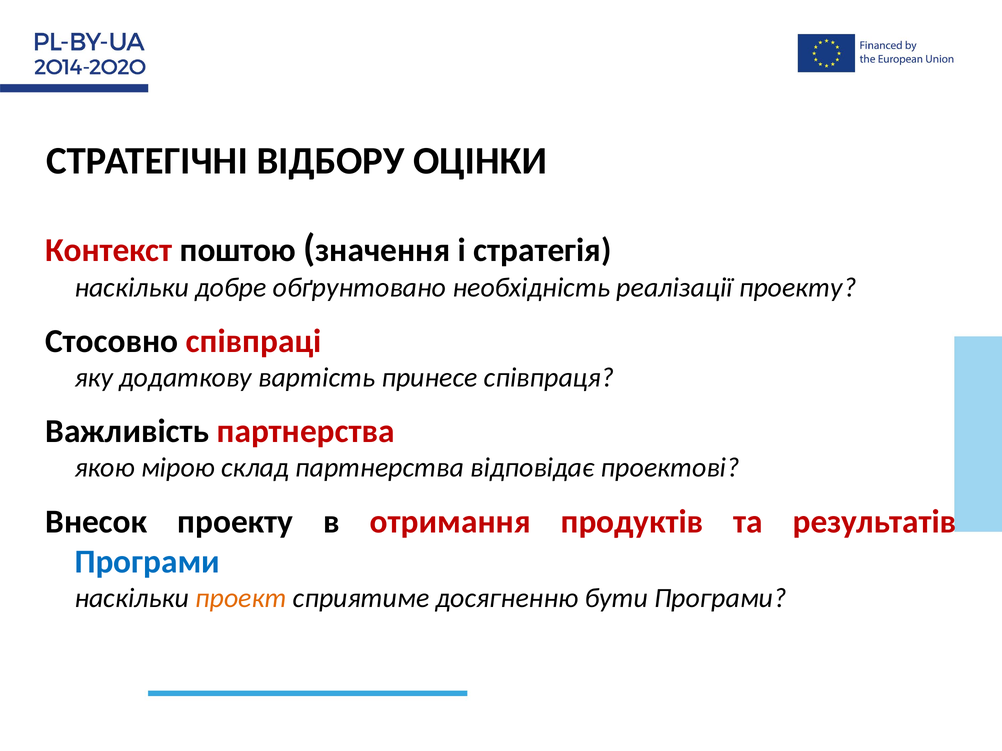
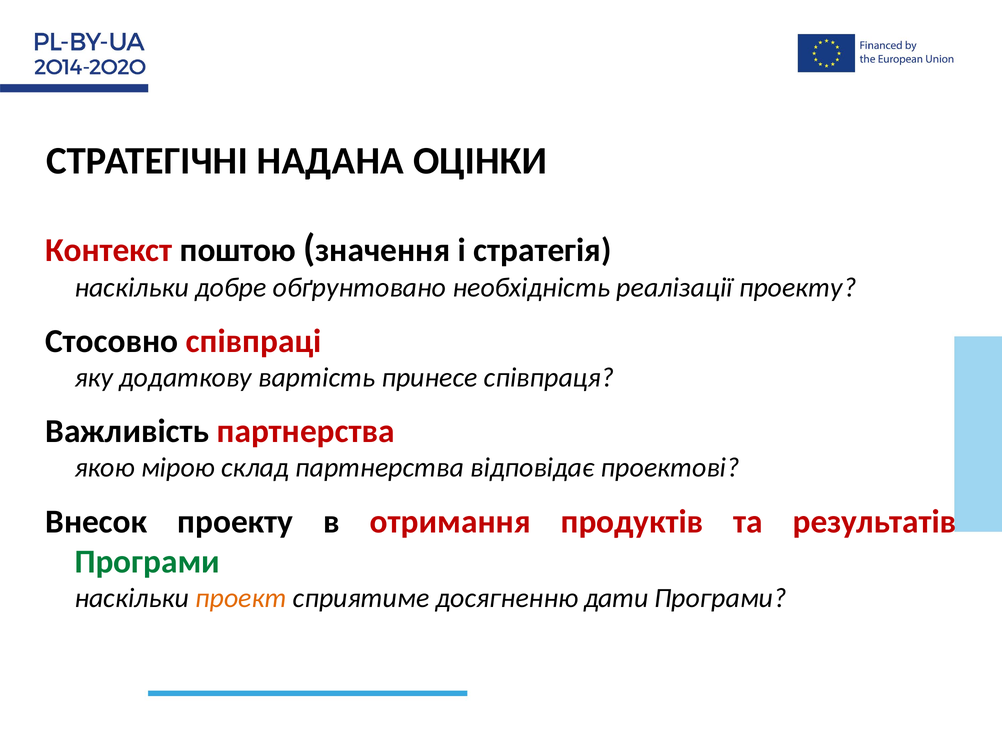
ВІДБОРУ: ВІДБОРУ -> НАДАНА
Програми at (147, 562) colour: blue -> green
бути: бути -> дати
